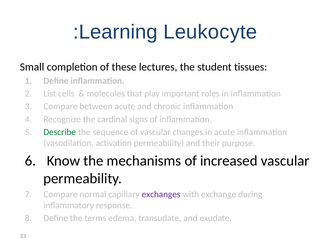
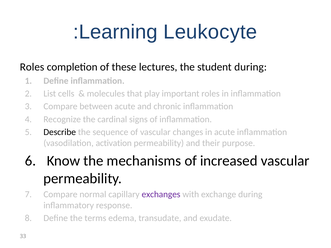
Small at (32, 67): Small -> Roles
student tissues: tissues -> during
Describe colour: green -> black
